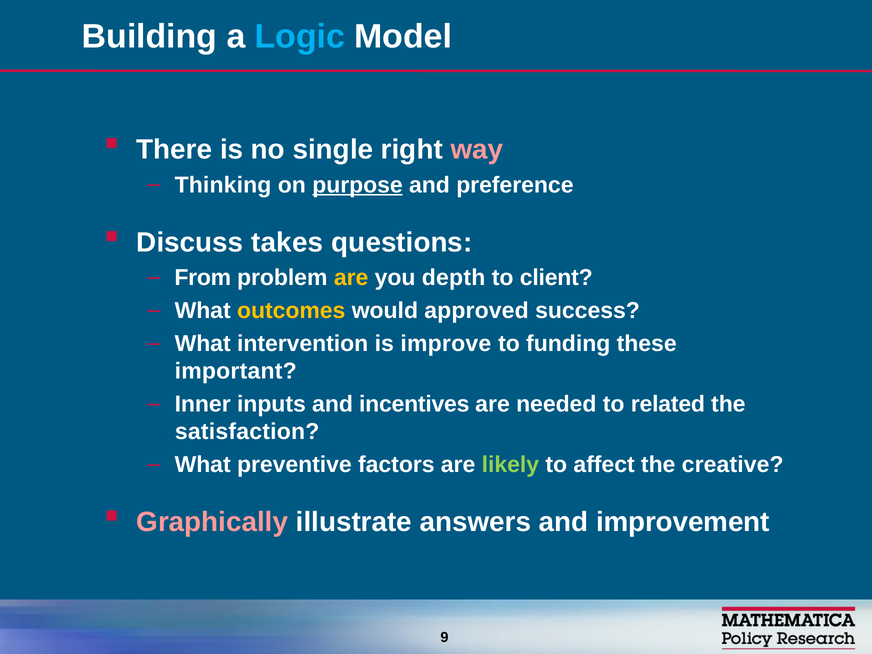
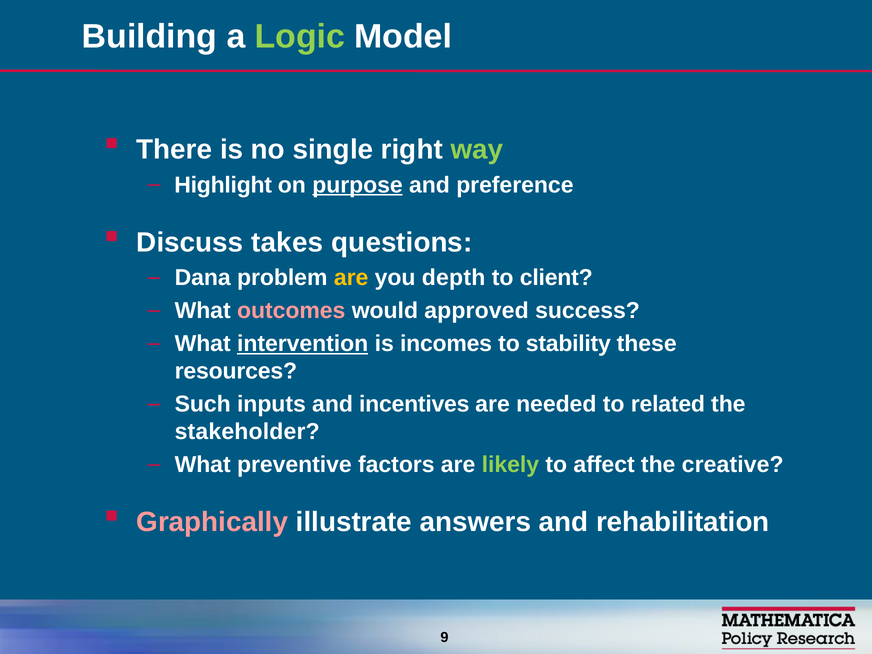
Logic colour: light blue -> light green
way colour: pink -> light green
Thinking: Thinking -> Highlight
From: From -> Dana
outcomes colour: yellow -> pink
intervention underline: none -> present
improve: improve -> incomes
funding: funding -> stability
important: important -> resources
Inner: Inner -> Such
satisfaction: satisfaction -> stakeholder
improvement: improvement -> rehabilitation
